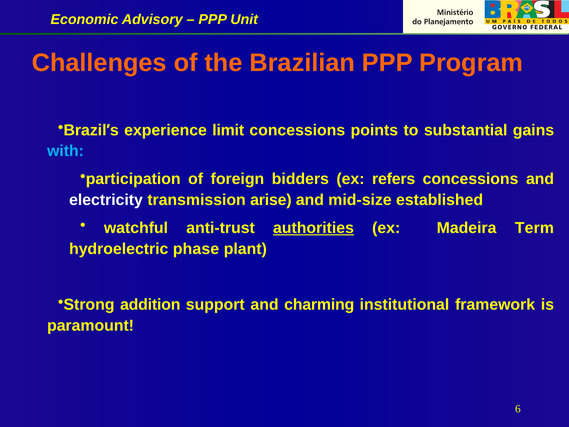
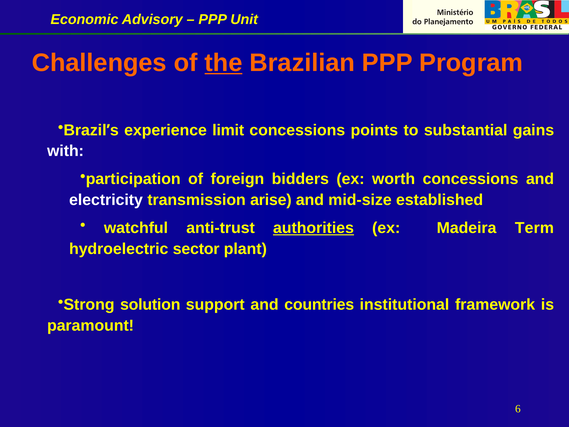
the underline: none -> present
with colour: light blue -> white
refers: refers -> worth
phase: phase -> sector
addition: addition -> solution
charming: charming -> countries
